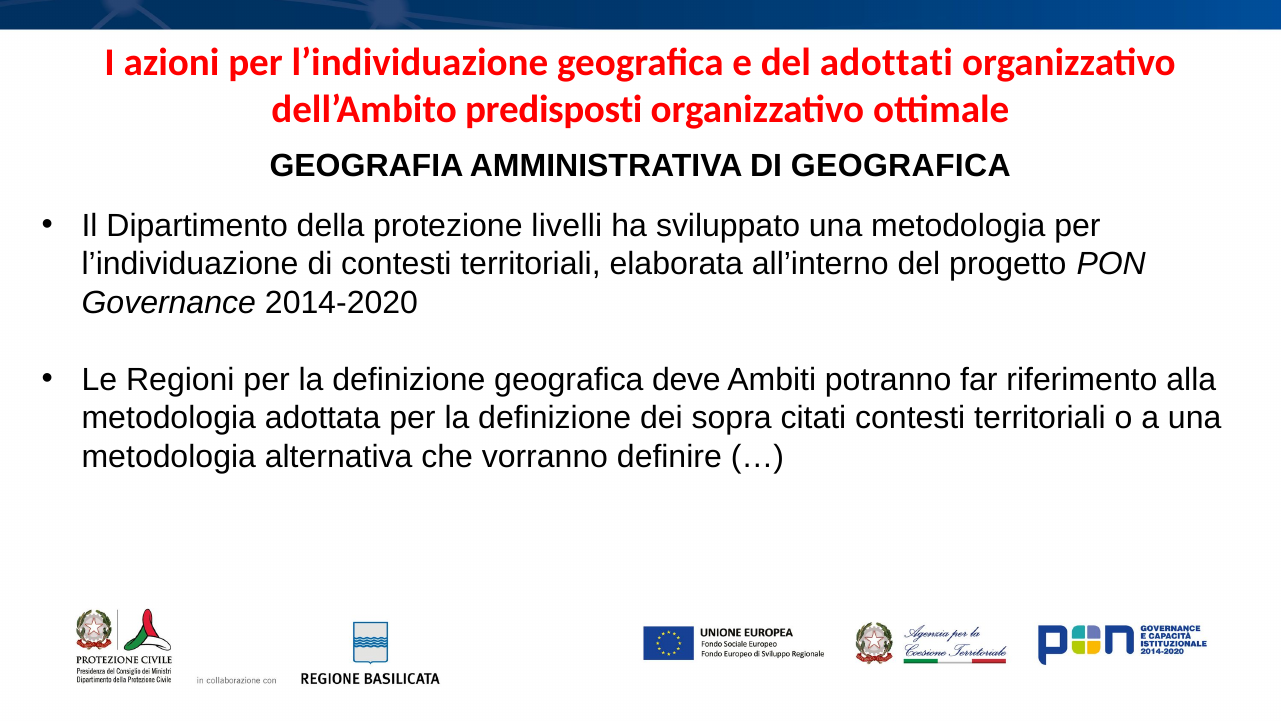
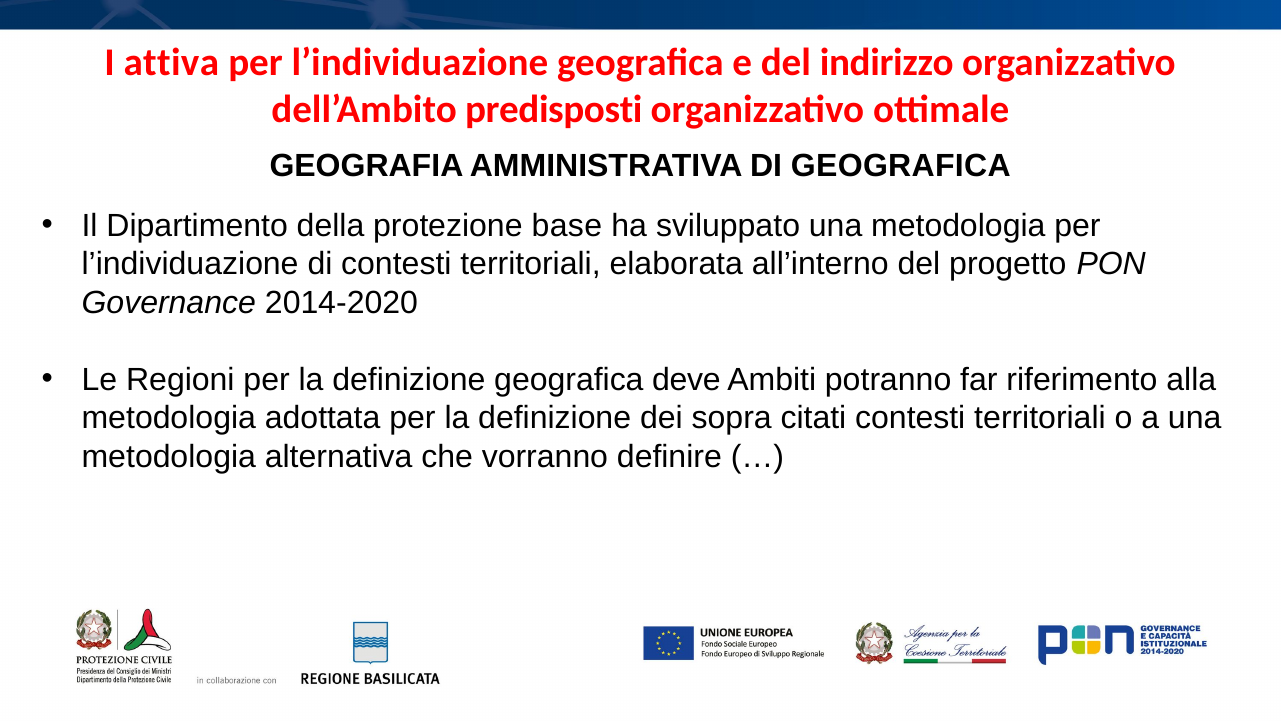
azioni: azioni -> attiva
adottati: adottati -> indirizzo
livelli: livelli -> base
